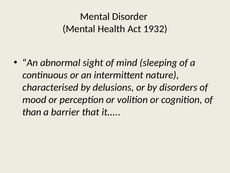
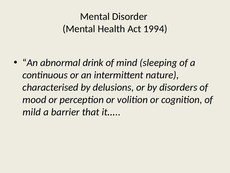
1932: 1932 -> 1994
sight: sight -> drink
than: than -> mild
